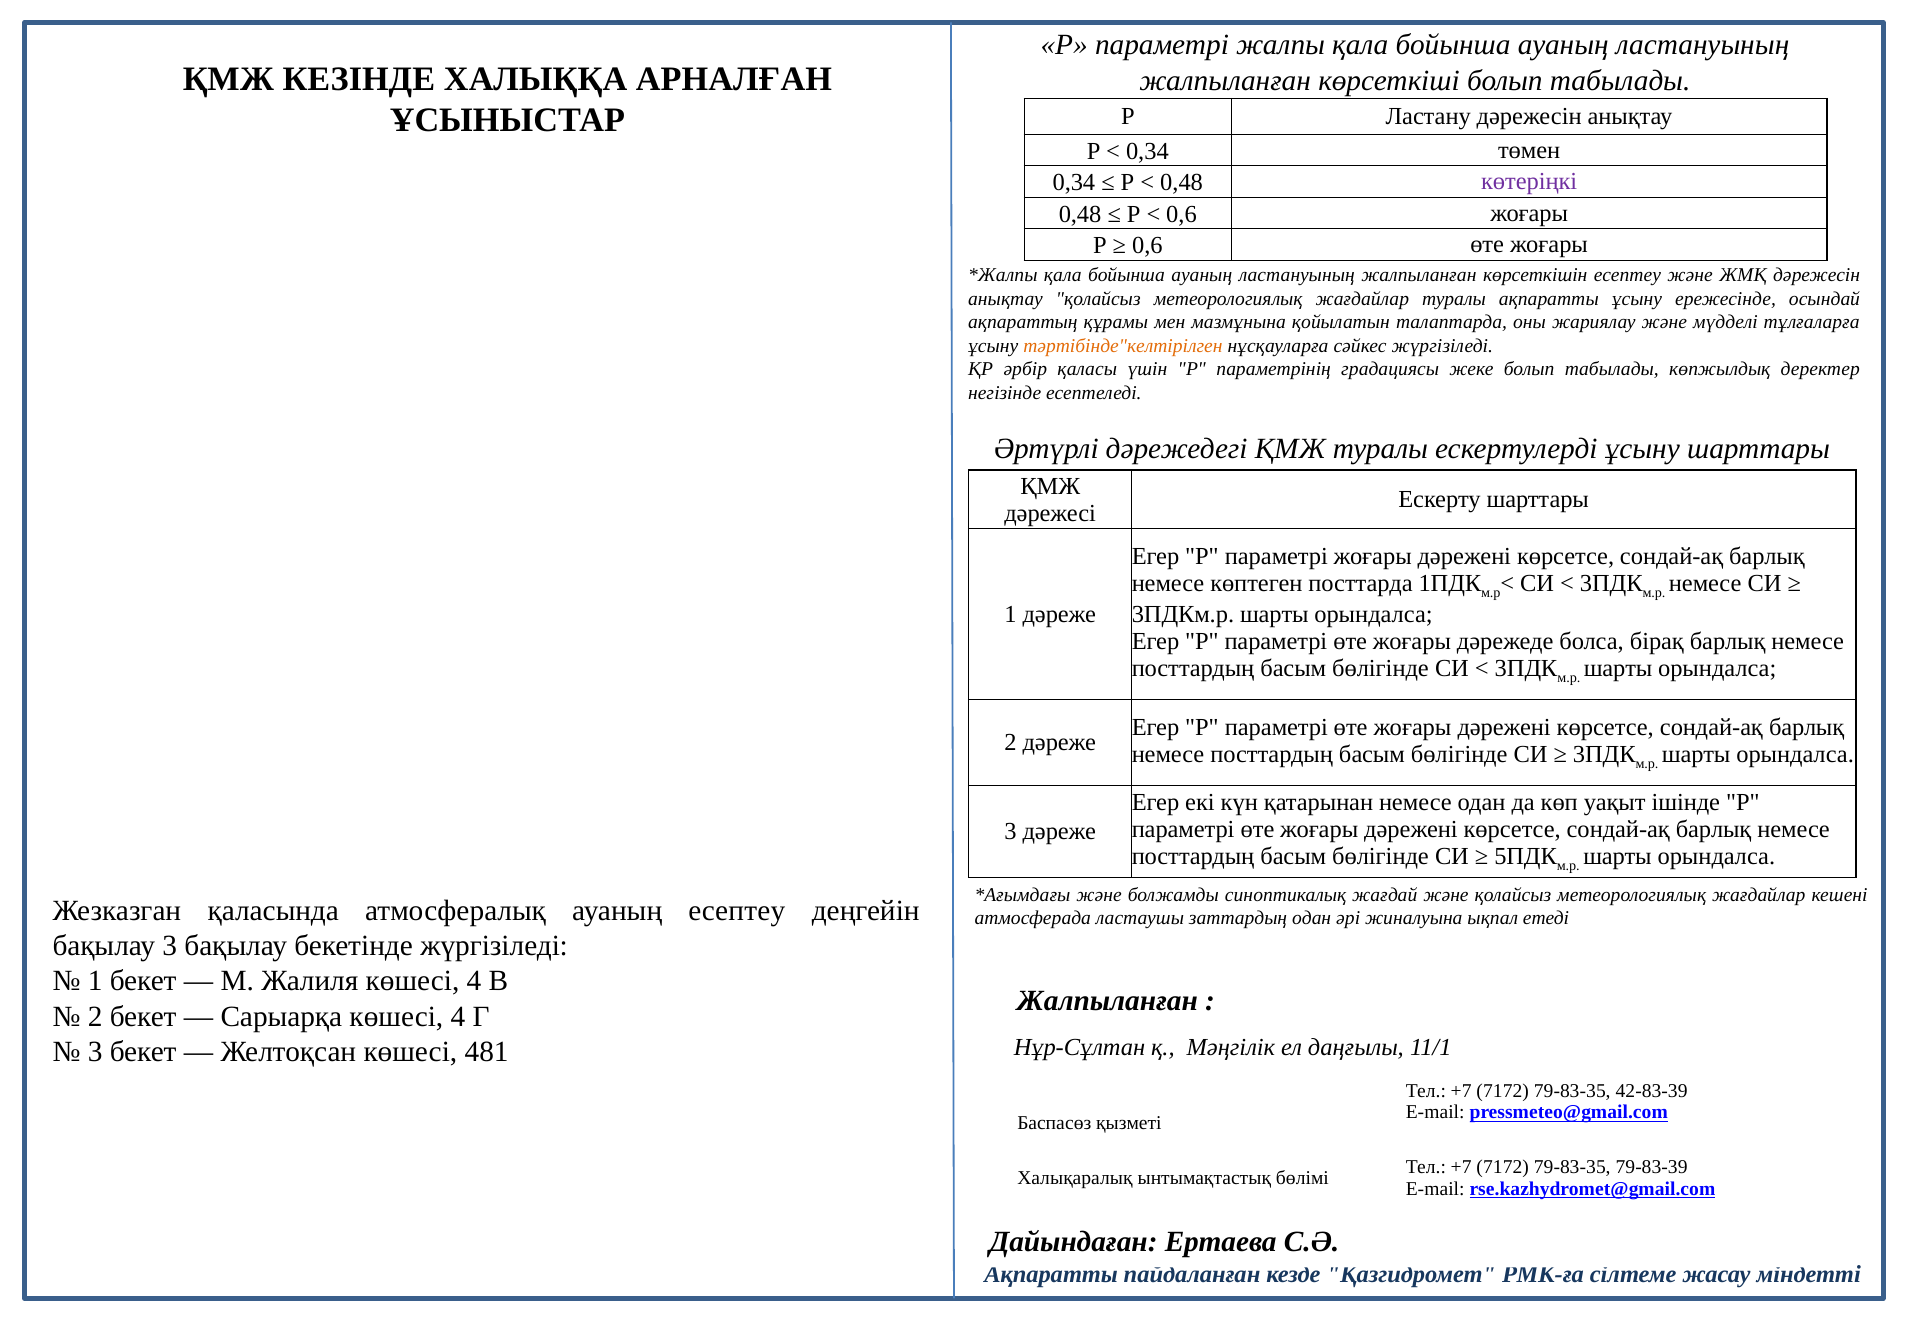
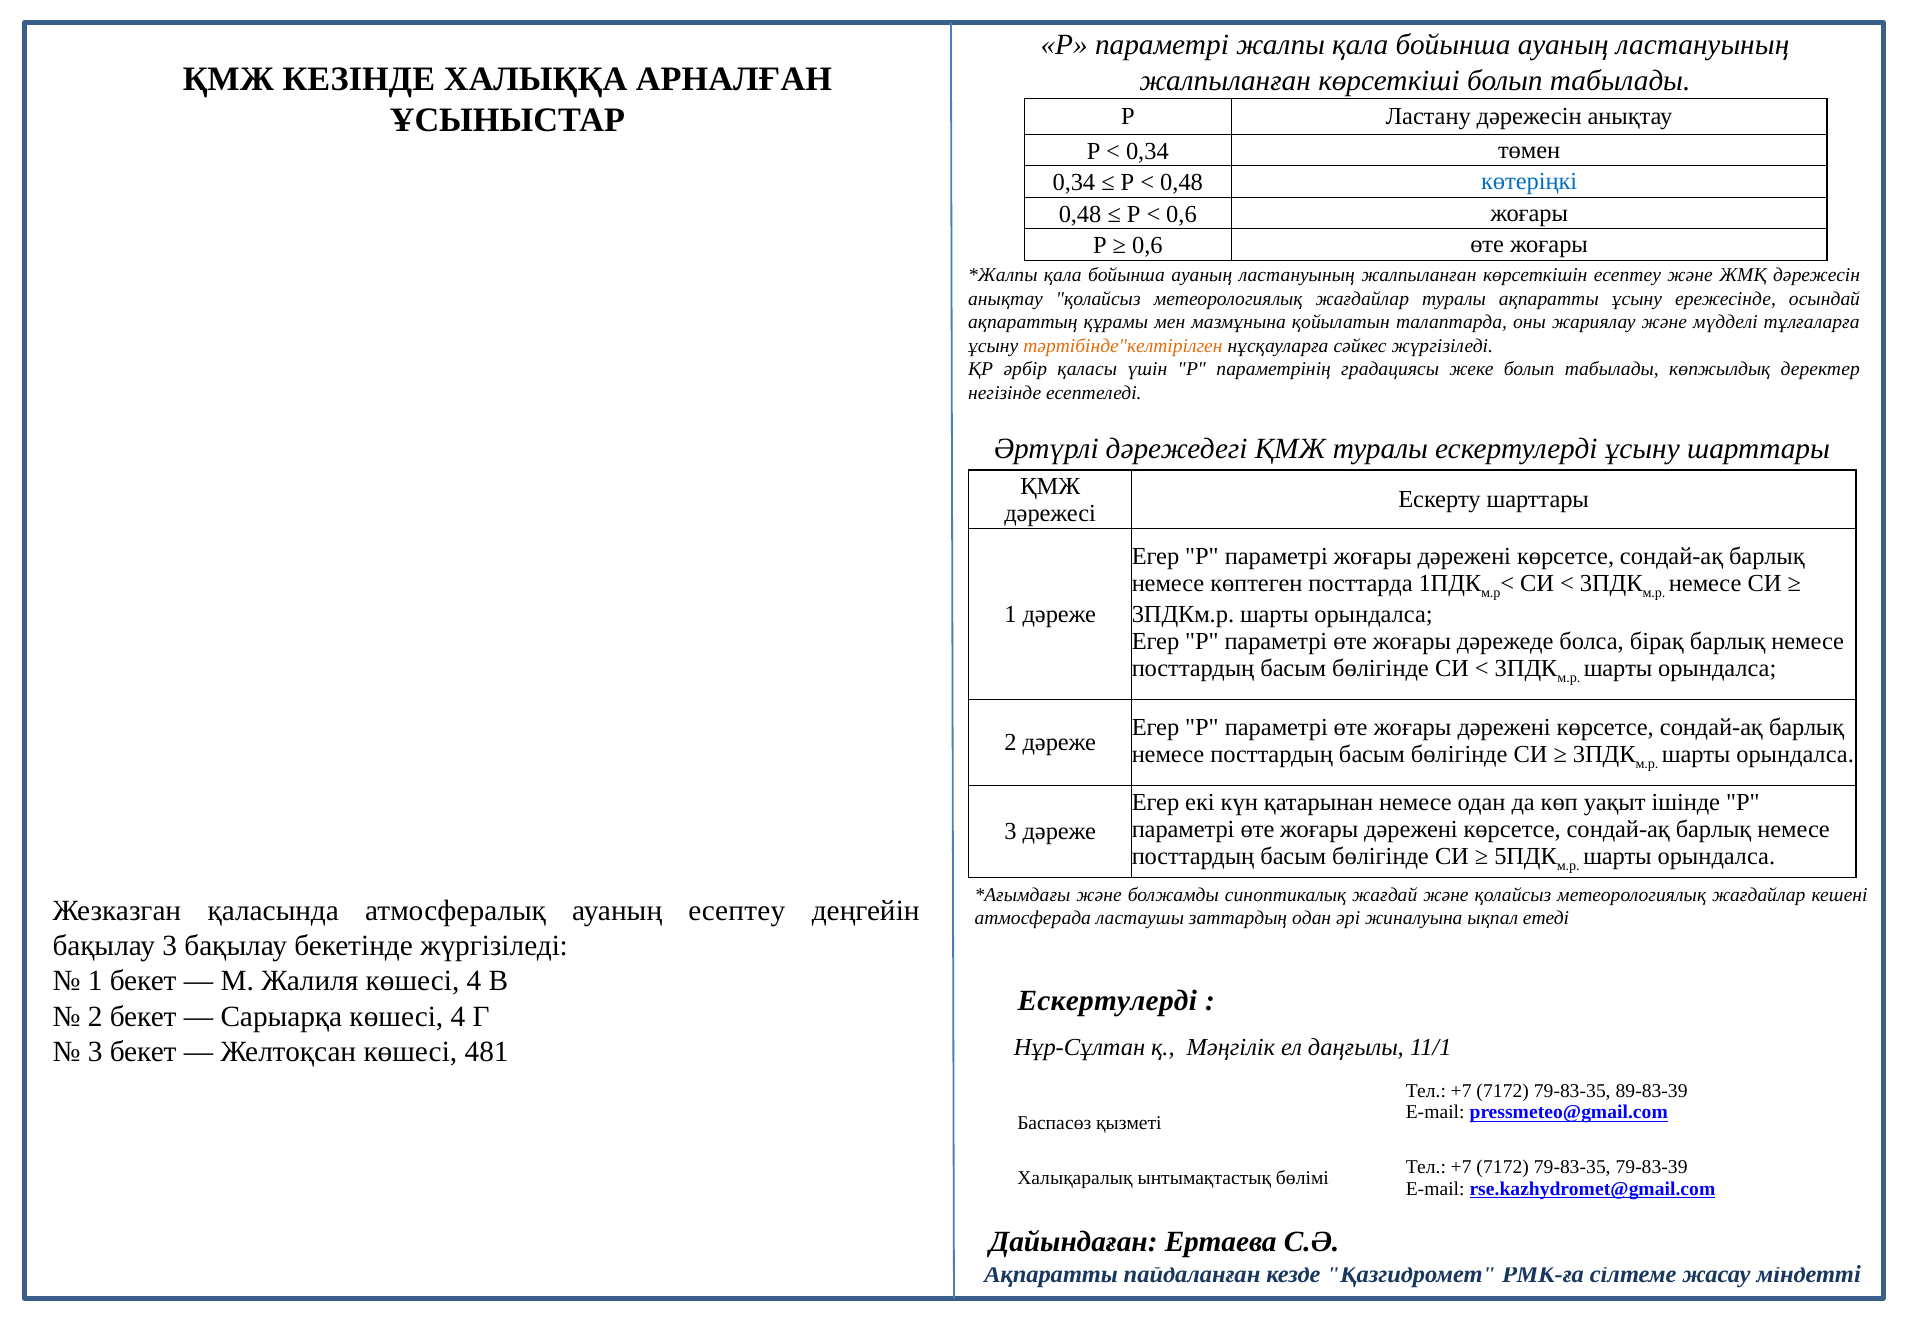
көтеріңкі colour: purple -> blue
Жалпыланған at (1107, 1001): Жалпыланған -> Ескертулерді
42-83-39: 42-83-39 -> 89-83-39
